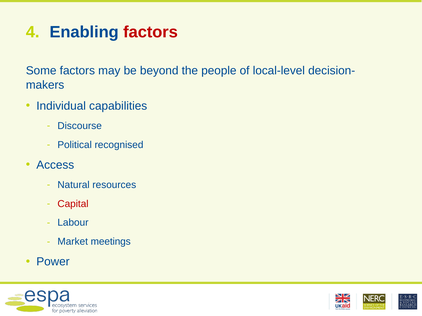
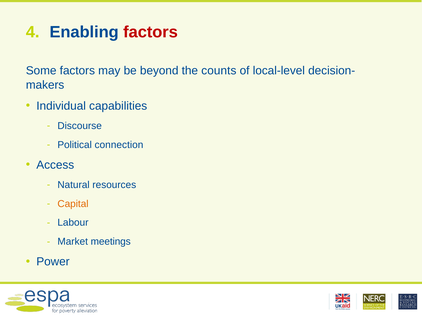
people: people -> counts
recognised: recognised -> connection
Capital colour: red -> orange
